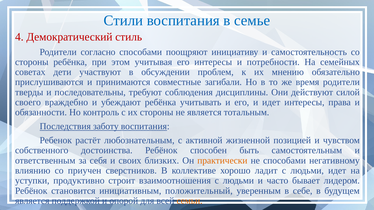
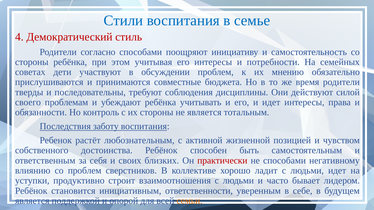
загибали: загибали -> бюджета
враждебно: враждебно -> проблемам
практически colour: orange -> red
со приучен: приучен -> проблем
положительный: положительный -> ответственности
